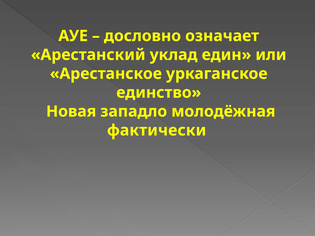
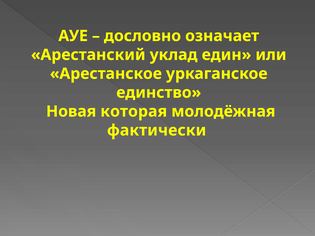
западло: западло -> которая
